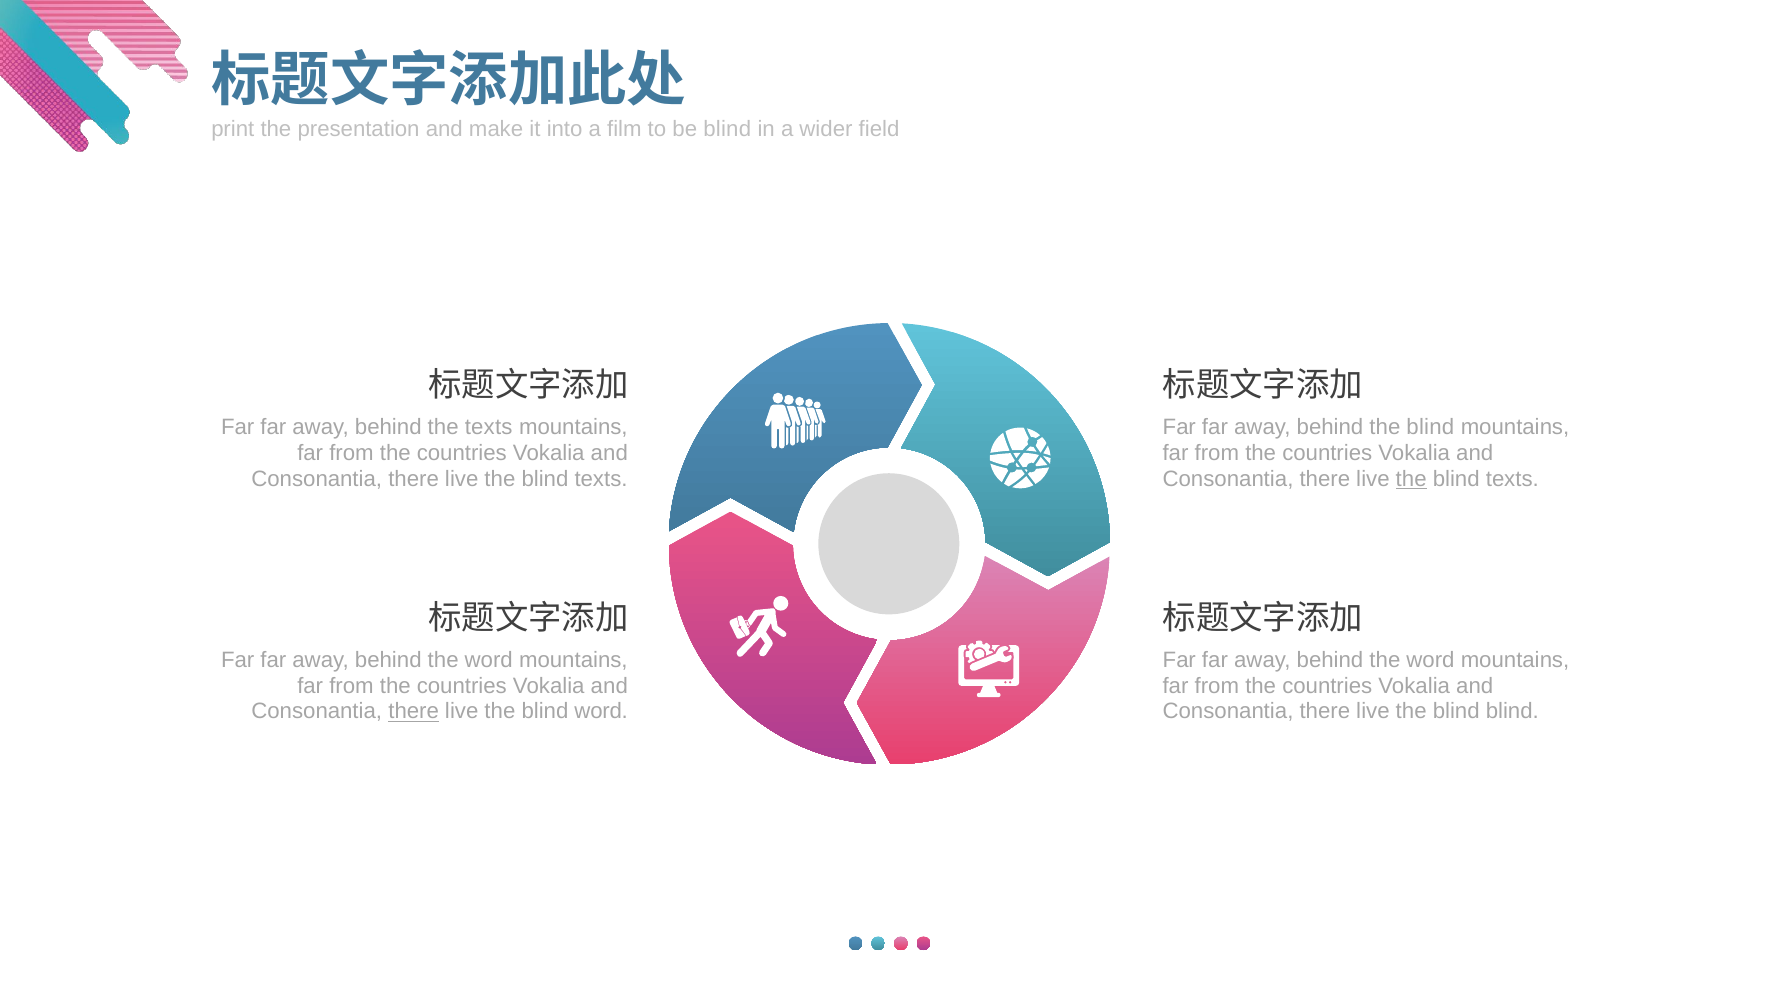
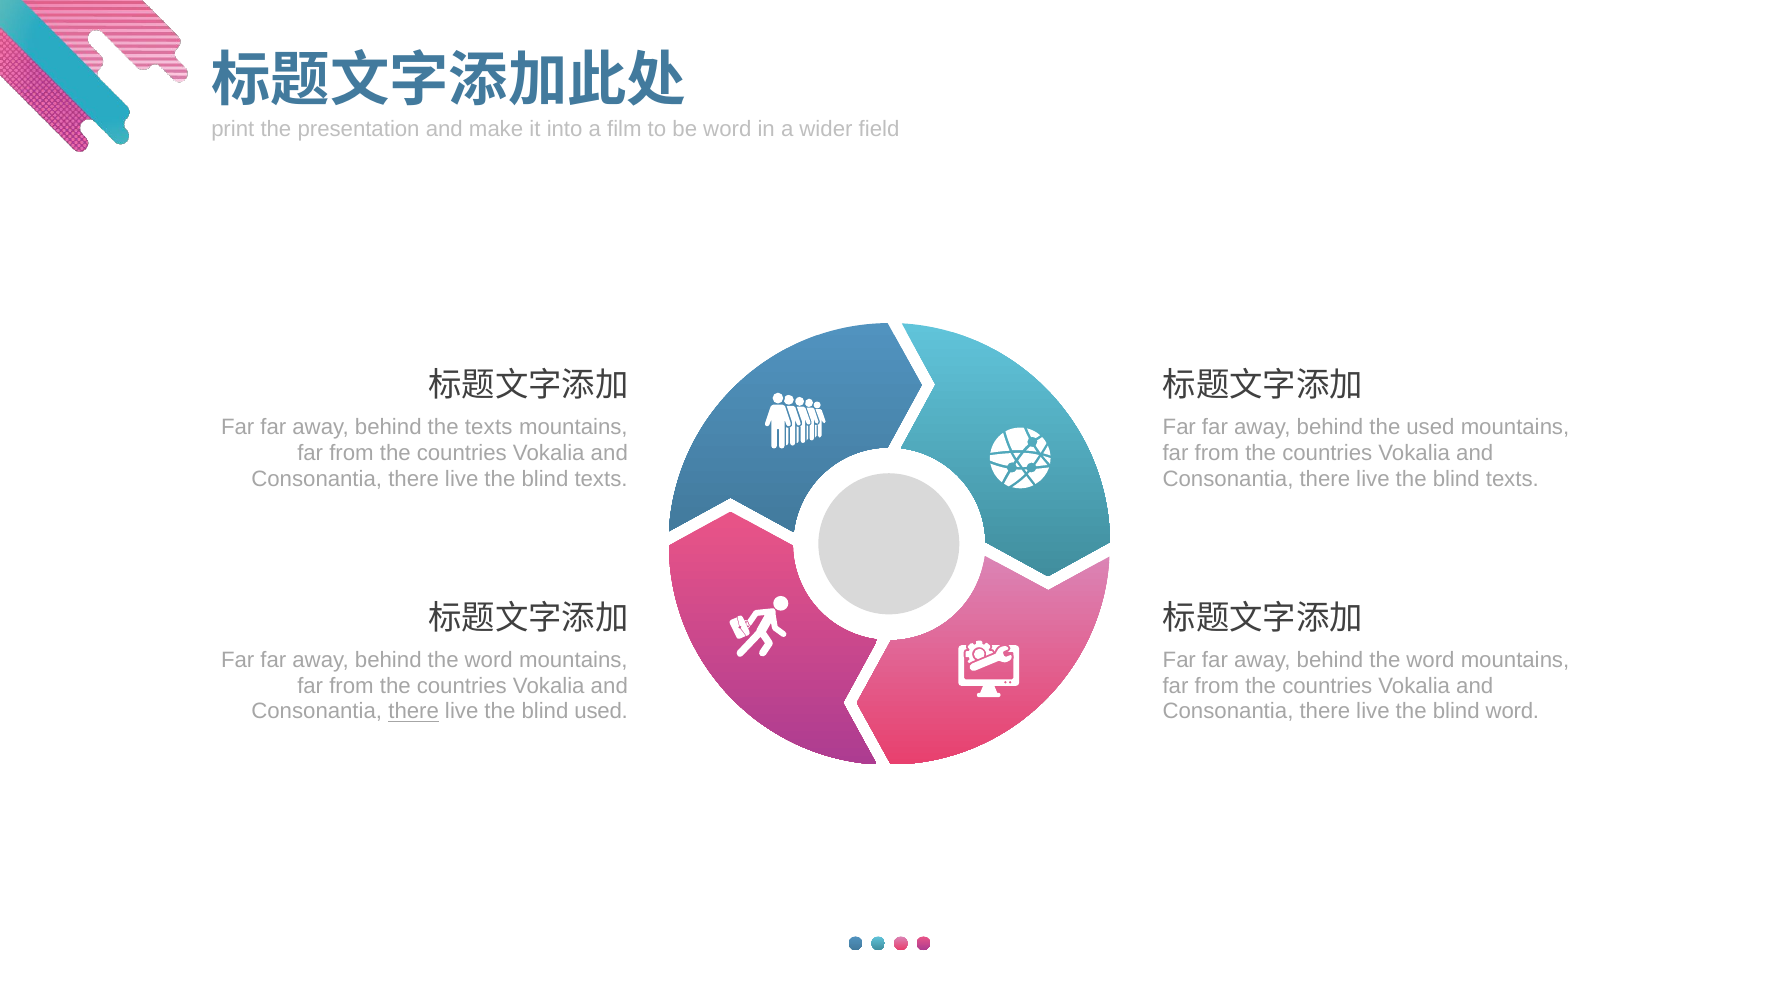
be blind: blind -> word
behind the blind: blind -> used
the at (1411, 479) underline: present -> none
blind word: word -> used
blind blind: blind -> word
